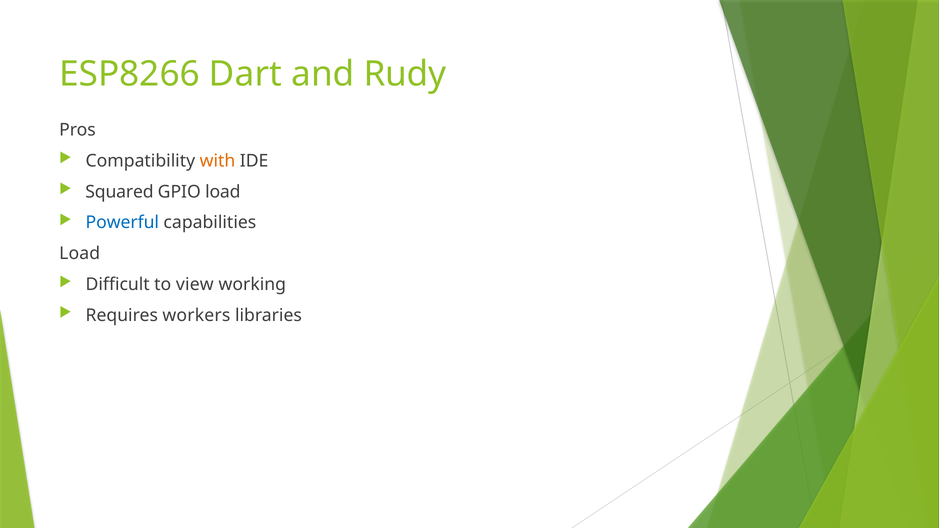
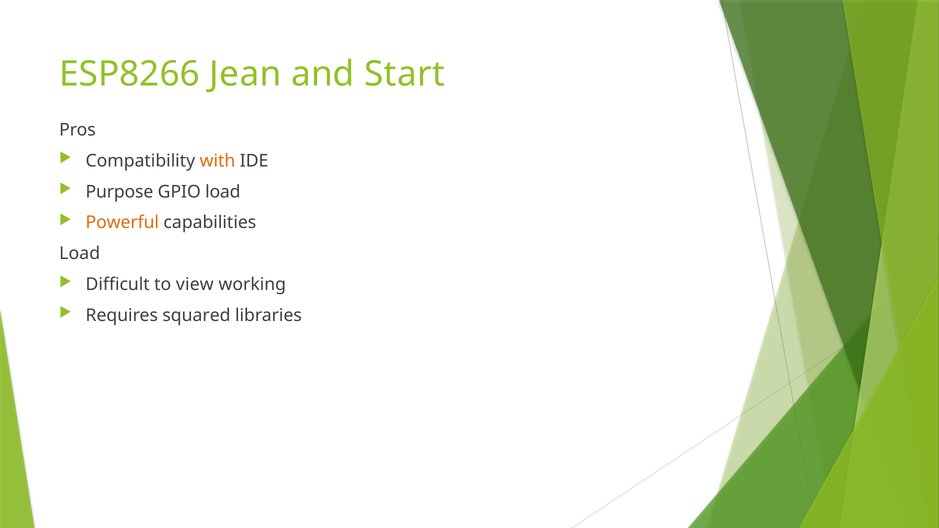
Dart: Dart -> Jean
Rudy: Rudy -> Start
Squared: Squared -> Purpose
Powerful colour: blue -> orange
workers: workers -> squared
